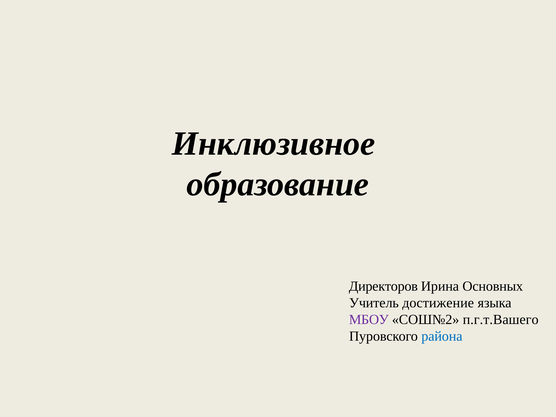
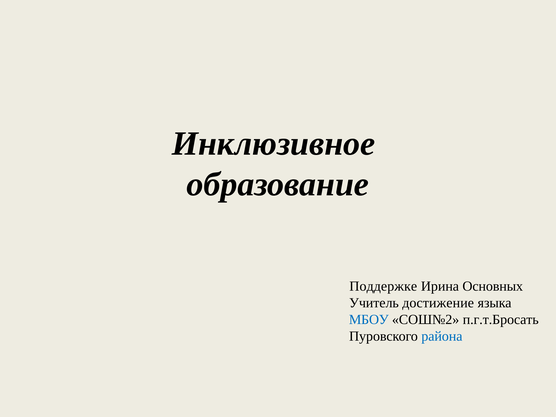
Директоров: Директоров -> Поддержке
МБОУ colour: purple -> blue
п.г.т.Вашего: п.г.т.Вашего -> п.г.т.Бросать
